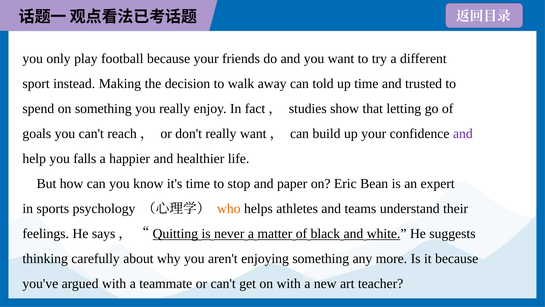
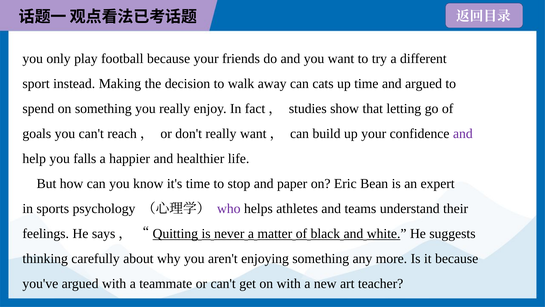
told: told -> cats
and trusted: trusted -> argued
who colour: orange -> purple
